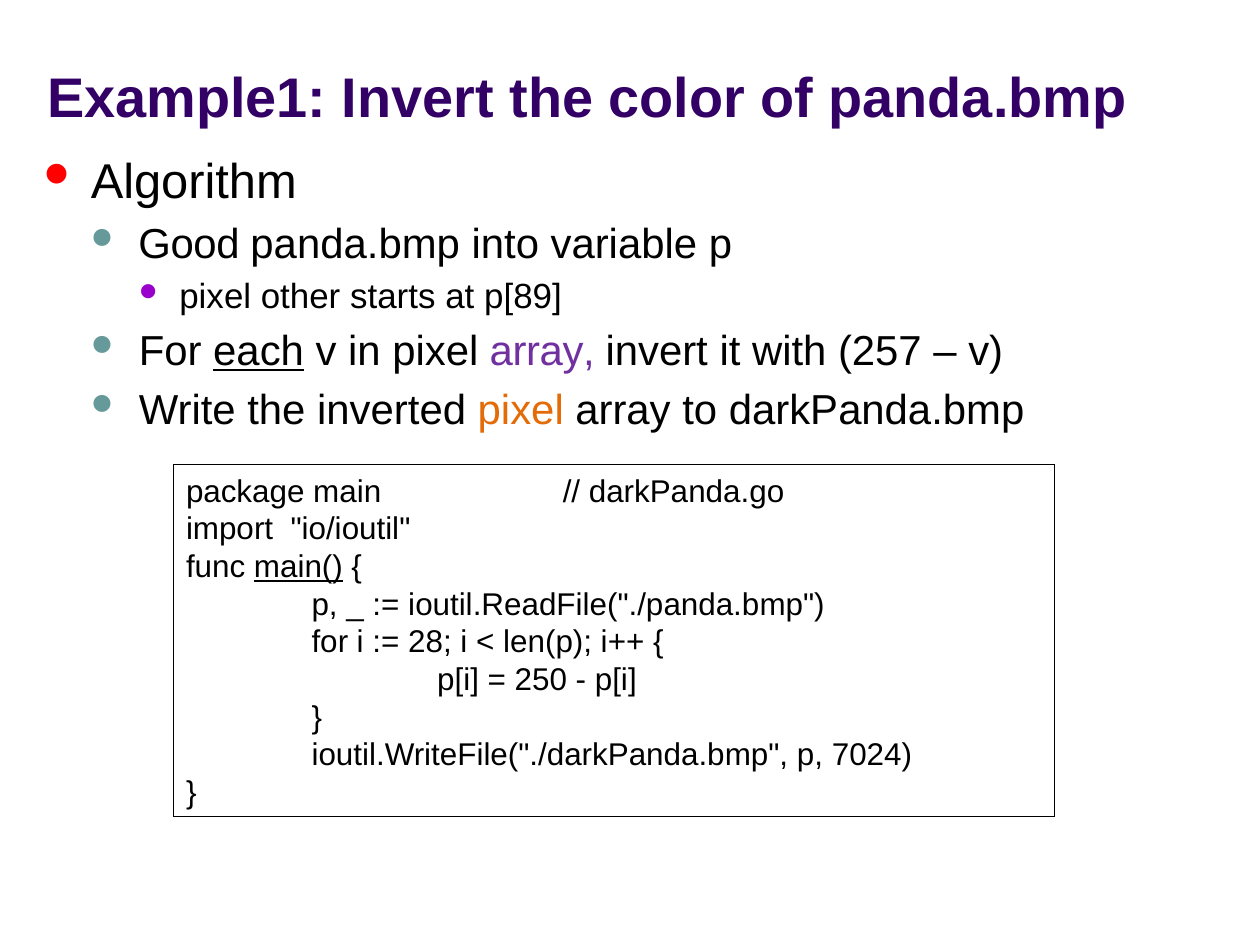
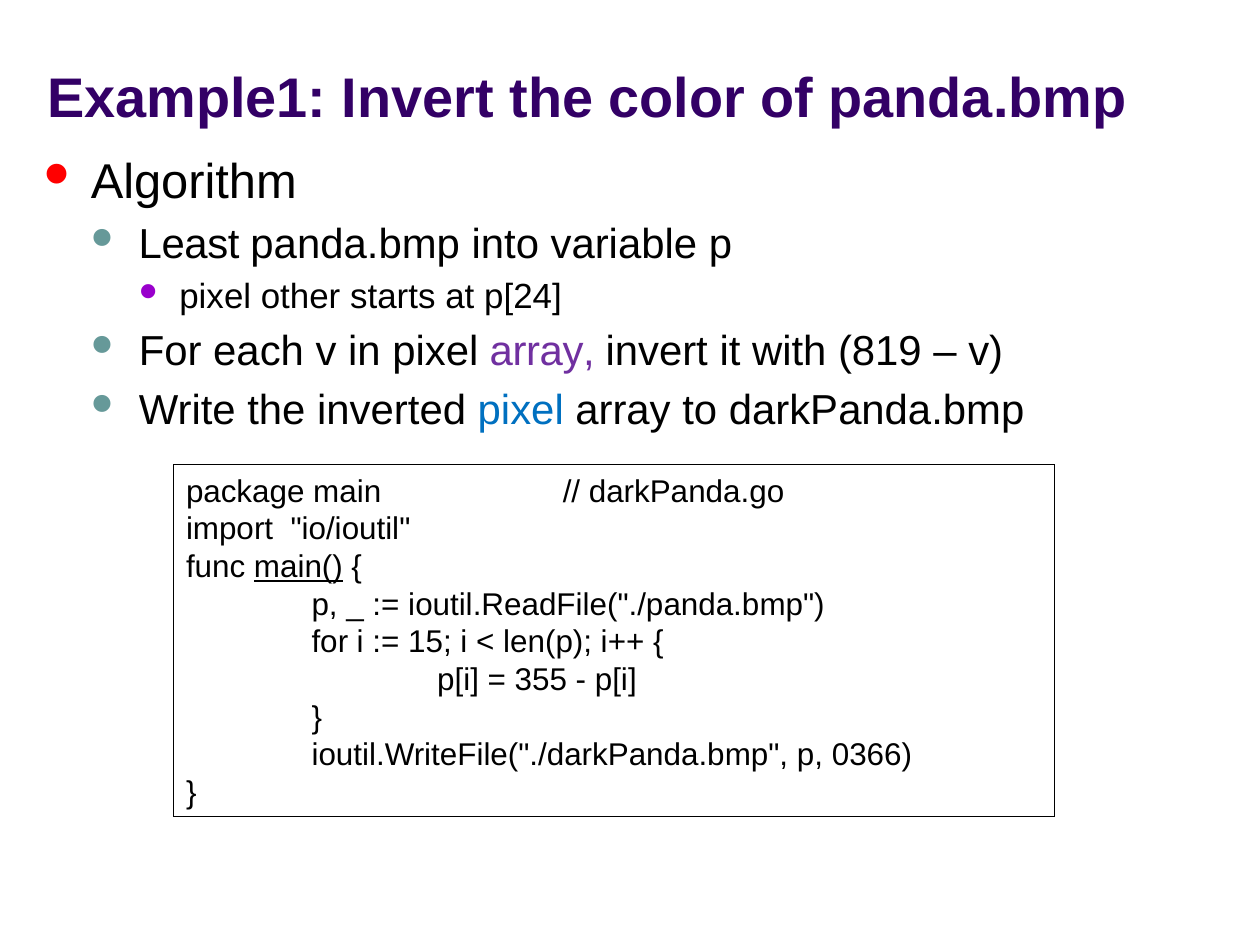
Good: Good -> Least
p[89: p[89 -> p[24
each underline: present -> none
257: 257 -> 819
pixel at (521, 411) colour: orange -> blue
28: 28 -> 15
250: 250 -> 355
7024: 7024 -> 0366
